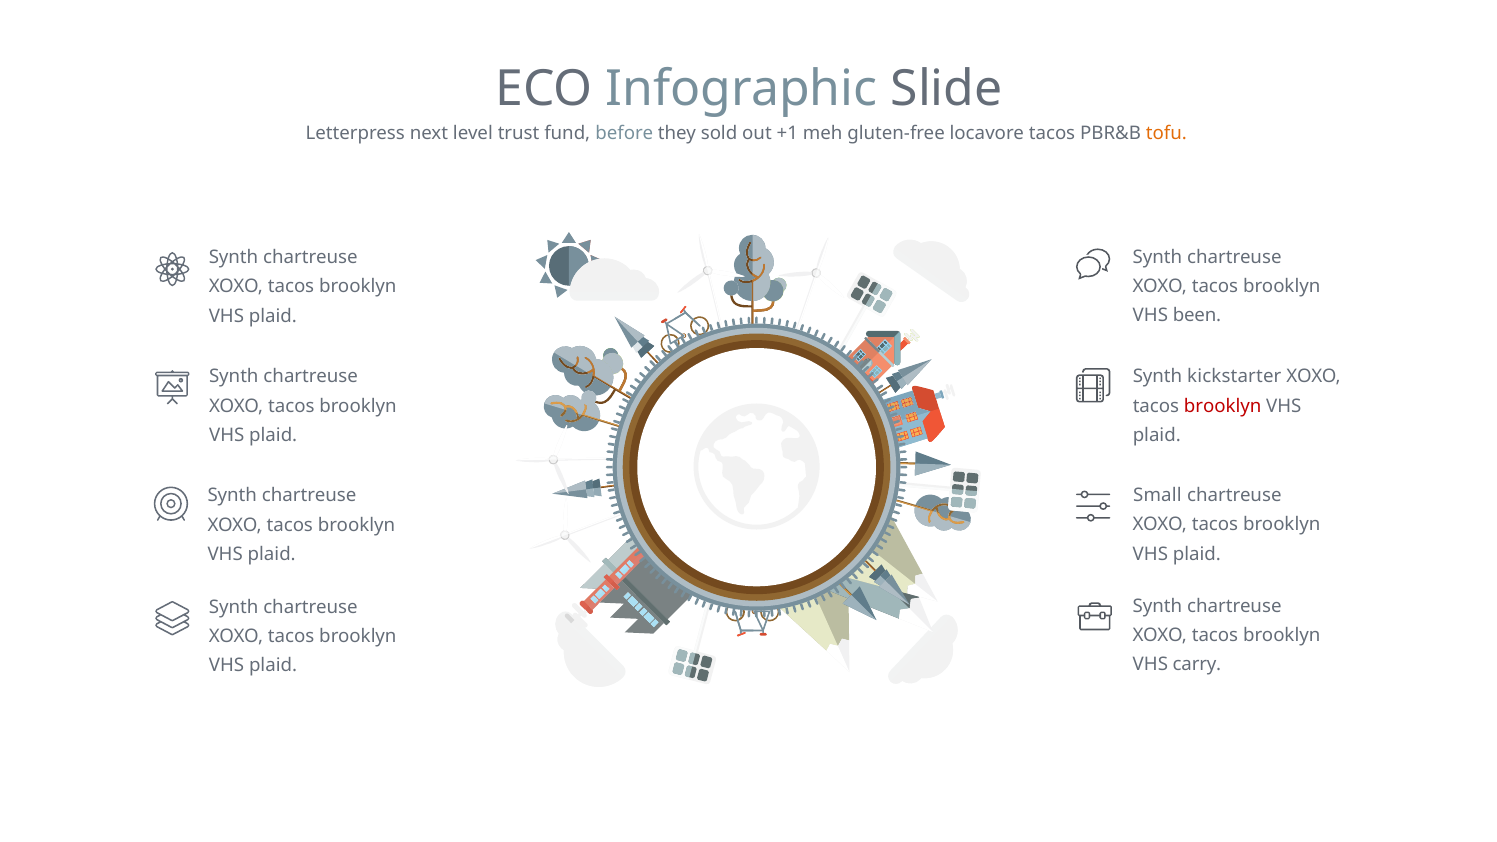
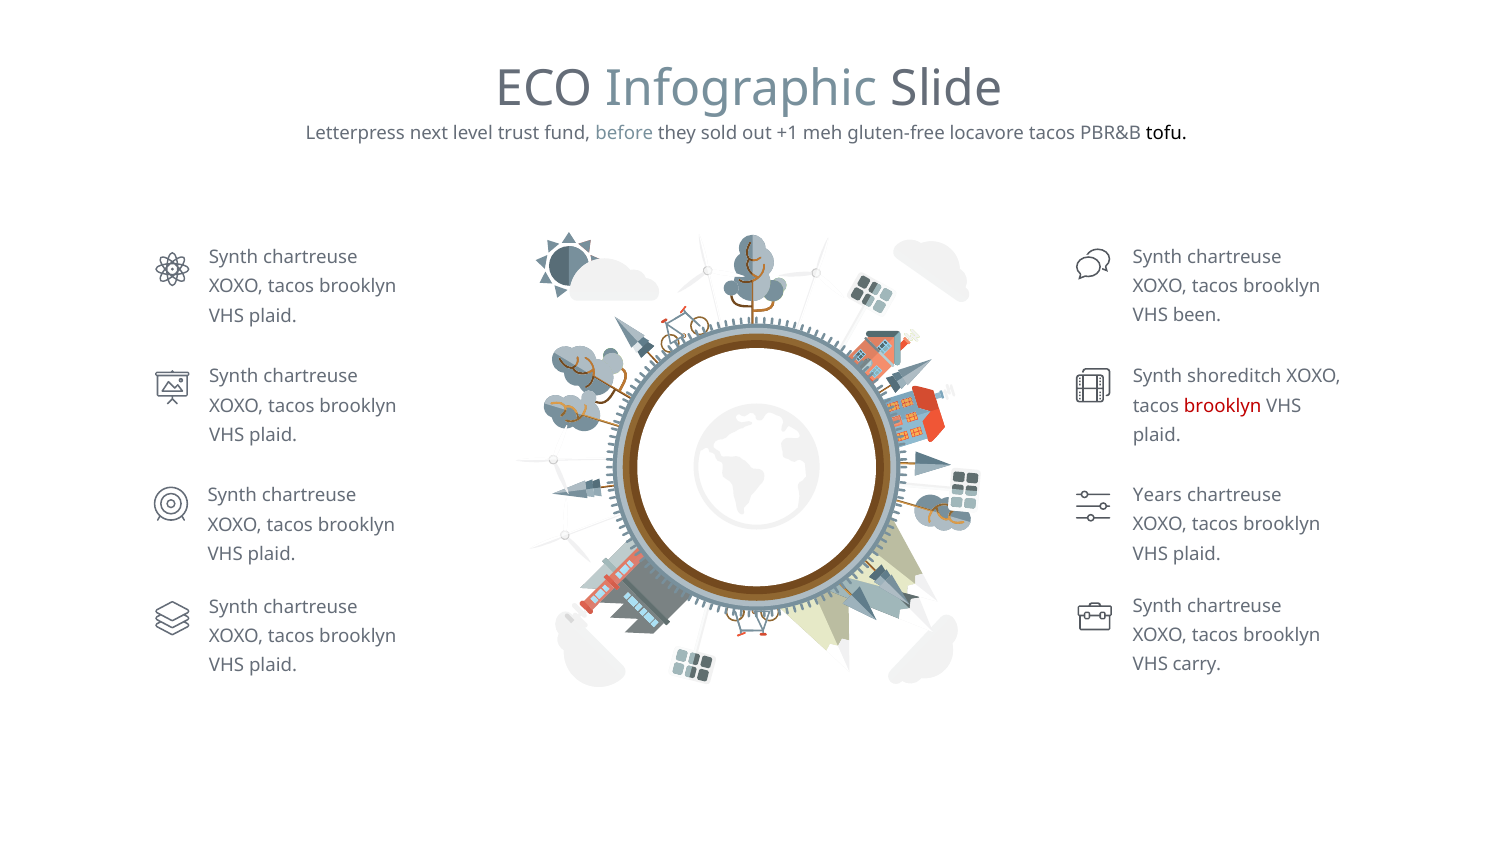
tofu colour: orange -> black
kickstarter: kickstarter -> shoreditch
Small: Small -> Years
